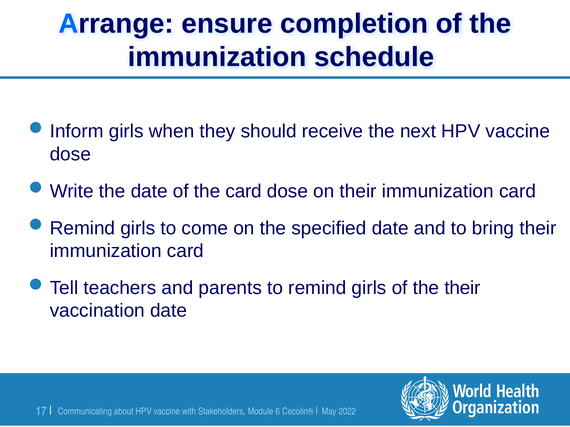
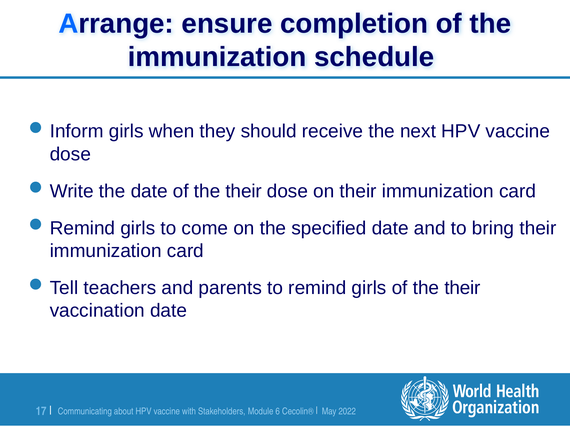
date of the card: card -> their
